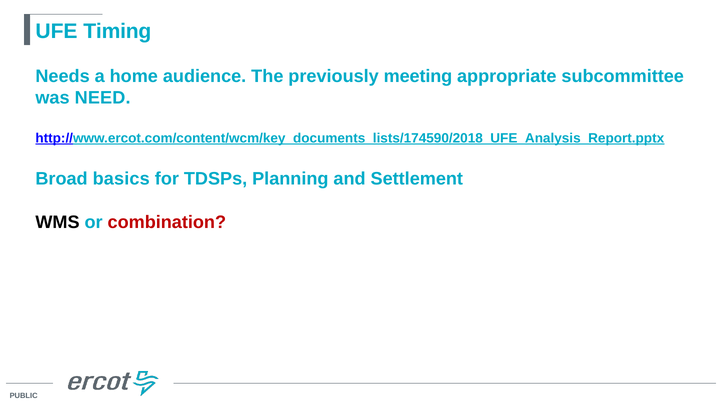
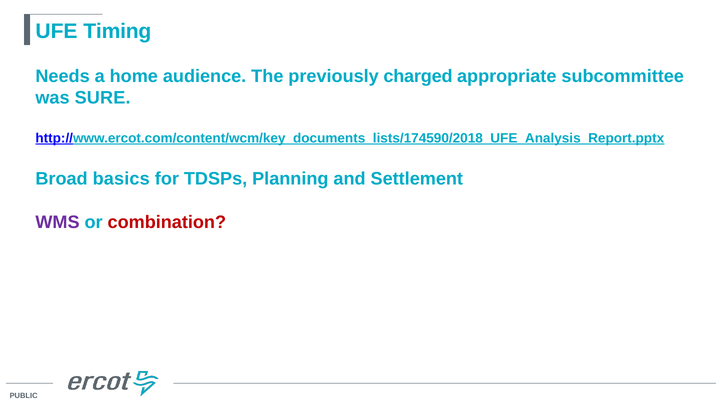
meeting: meeting -> charged
NEED: NEED -> SURE
WMS colour: black -> purple
